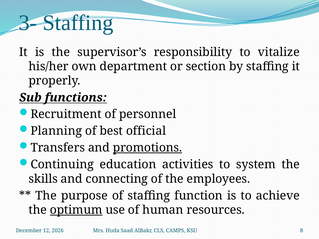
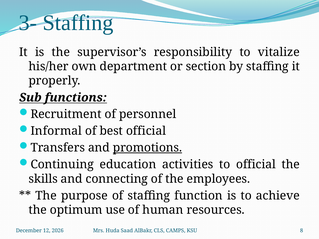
Planning: Planning -> Informal
to system: system -> official
optimum underline: present -> none
